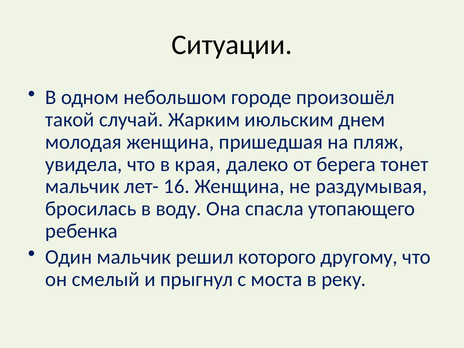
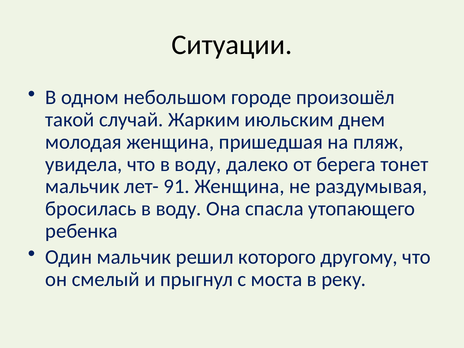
что в края: края -> воду
16: 16 -> 91
